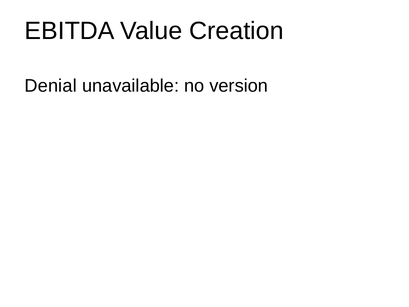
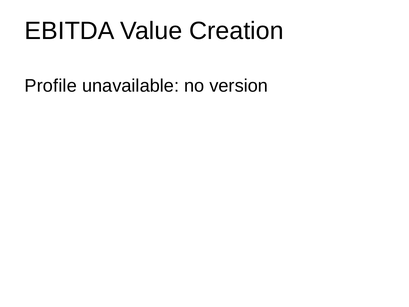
Denial: Denial -> Profile
